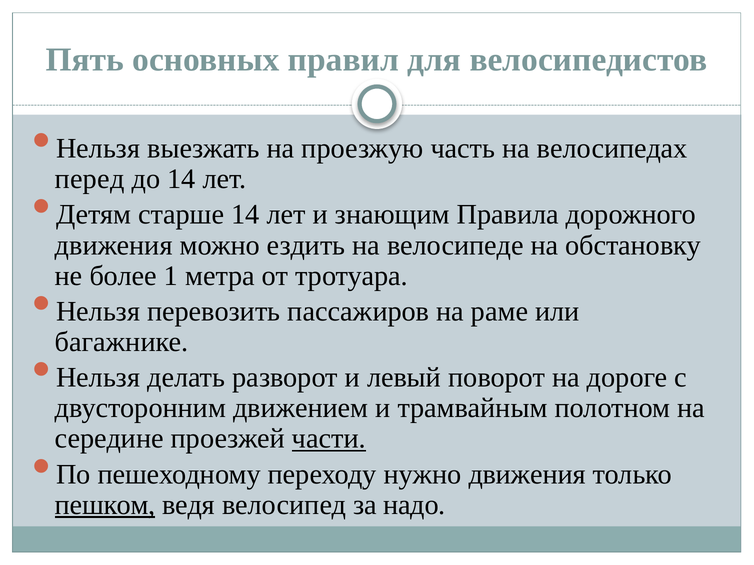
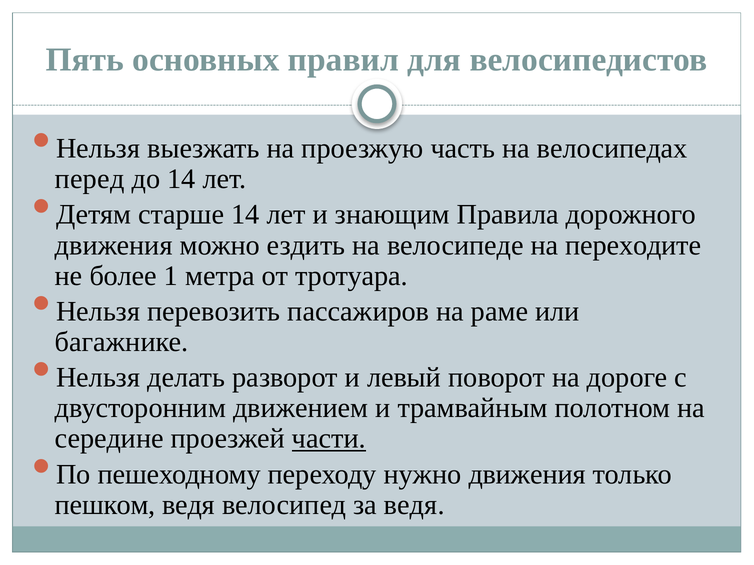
обстановку: обстановку -> переходите
пешком underline: present -> none
за надо: надо -> ведя
